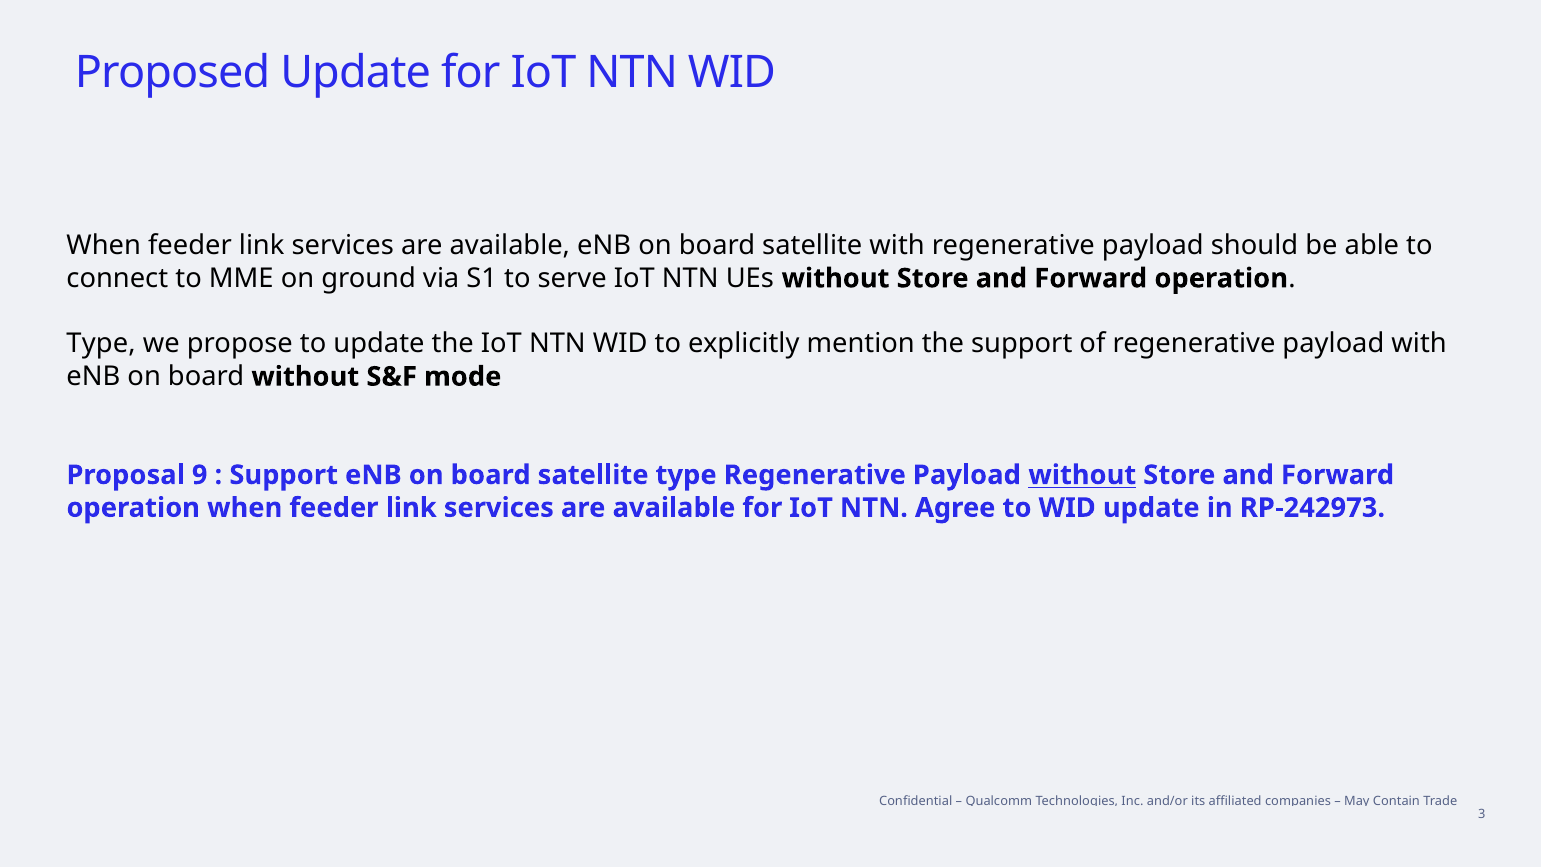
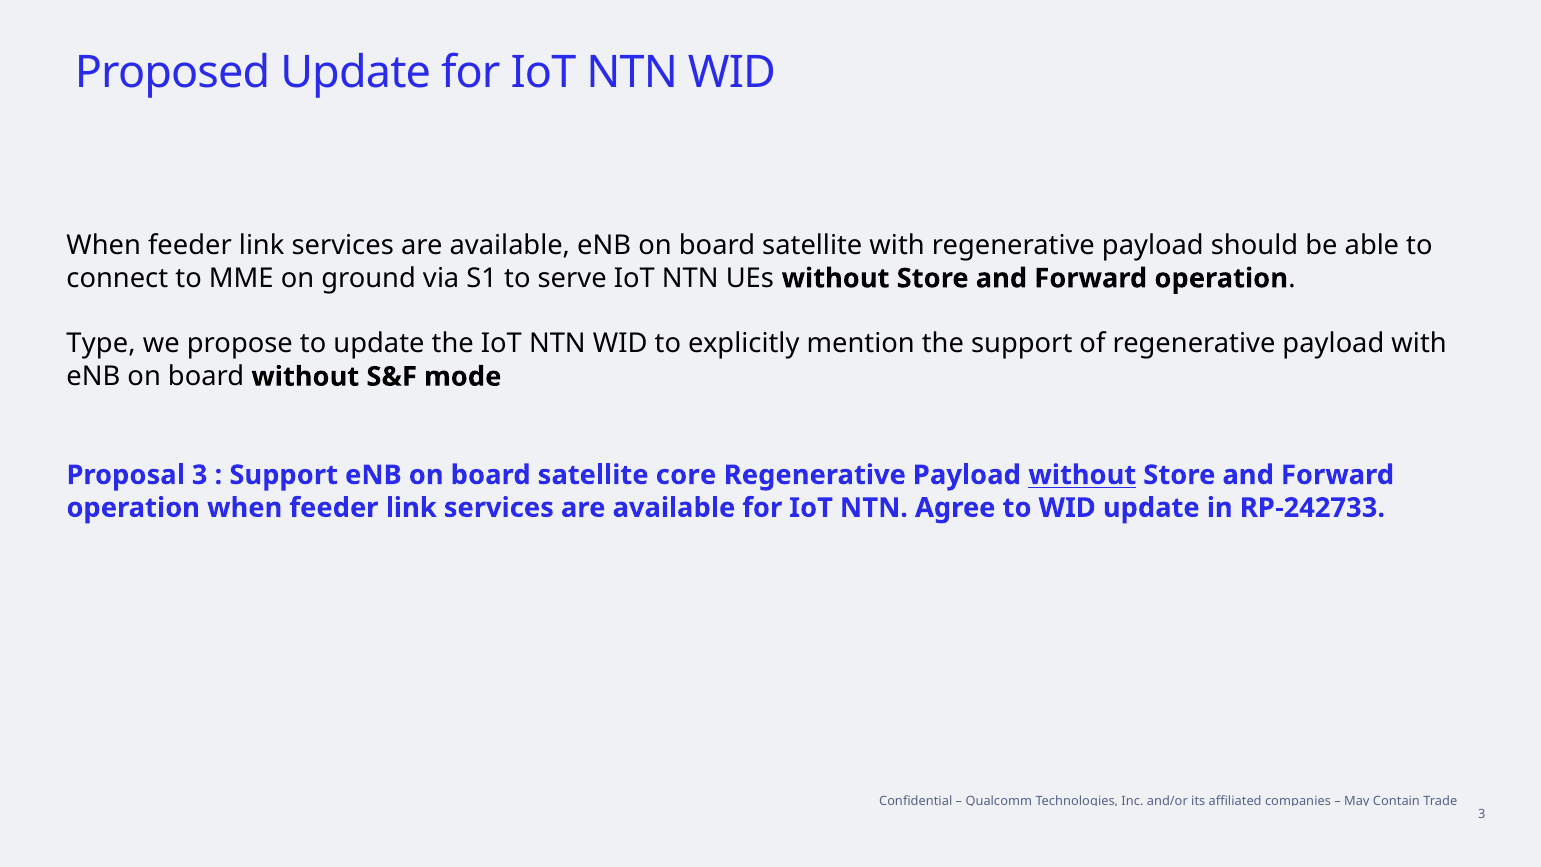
Proposal 9: 9 -> 3
satellite type: type -> core
RP-242973: RP-242973 -> RP-242733
